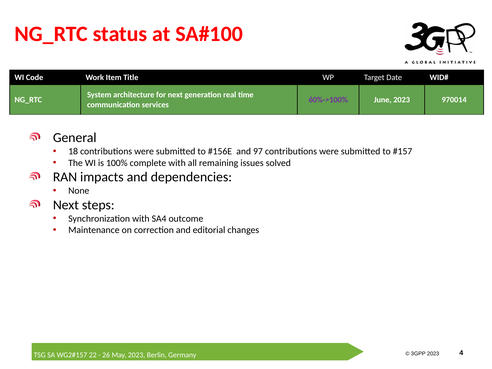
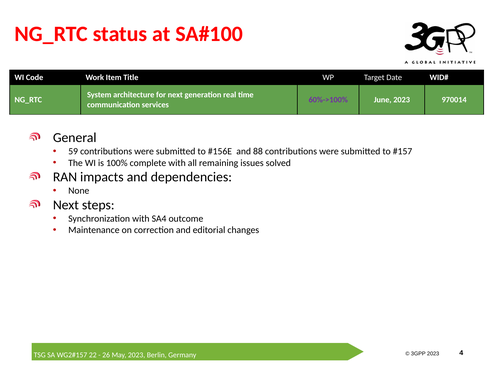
18: 18 -> 59
97: 97 -> 88
